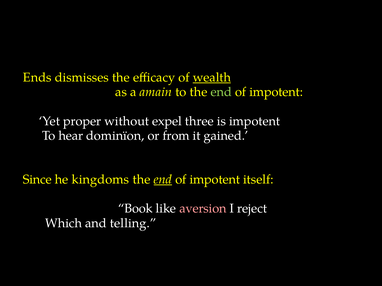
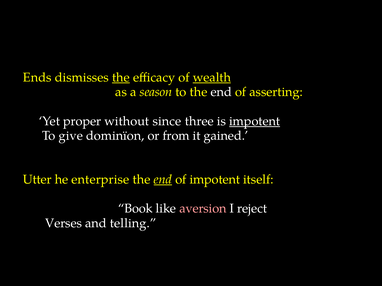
the at (121, 78) underline: none -> present
amain: amain -> season
end at (221, 92) colour: light green -> white
impotent at (276, 92): impotent -> asserting
expel: expel -> since
impotent at (255, 121) underline: none -> present
hear: hear -> give
Since: Since -> Utter
kingdoms: kingdoms -> enterprise
Which: Which -> Verses
